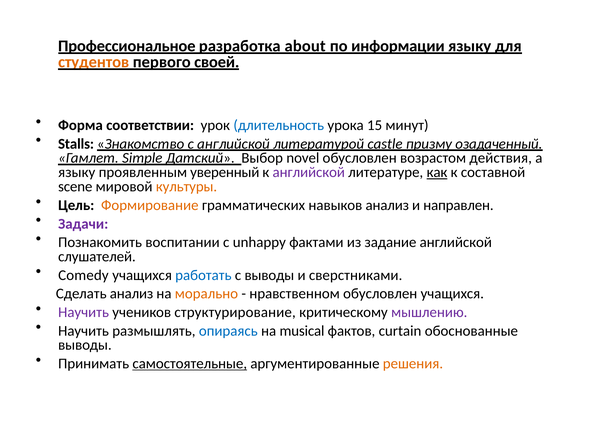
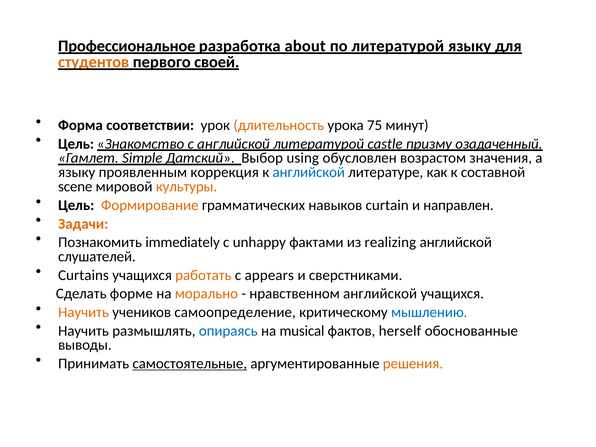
по информации: информации -> литературой
длительность colour: blue -> orange
15: 15 -> 75
Stalls at (76, 144): Stalls -> Цель
novel: novel -> using
действия: действия -> значения
уверенный: уверенный -> коррекция
английской at (309, 172) colour: purple -> blue
как underline: present -> none
навыков анализ: анализ -> curtain
Задачи colour: purple -> orange
воспитании: воспитании -> immediately
задание: задание -> realizing
Comedy: Comedy -> Curtains
работать colour: blue -> orange
с выводы: выводы -> appears
Сделать анализ: анализ -> форме
нравственном обусловлен: обусловлен -> английской
Научить at (84, 312) colour: purple -> orange
структурирование: структурирование -> самоопределение
мышлению colour: purple -> blue
curtain: curtain -> herself
